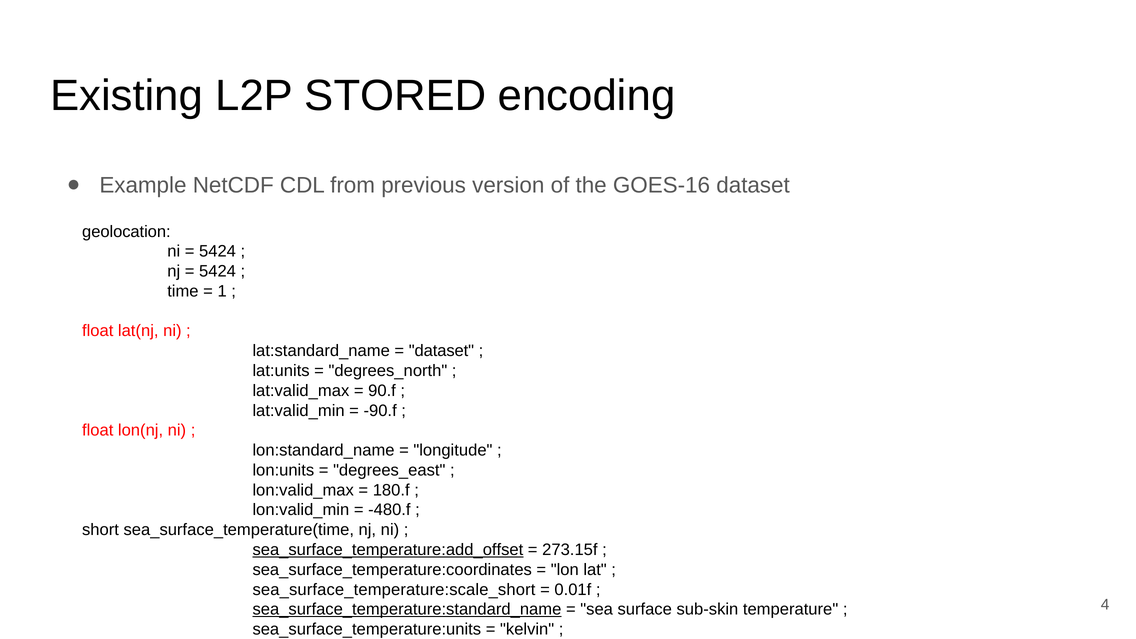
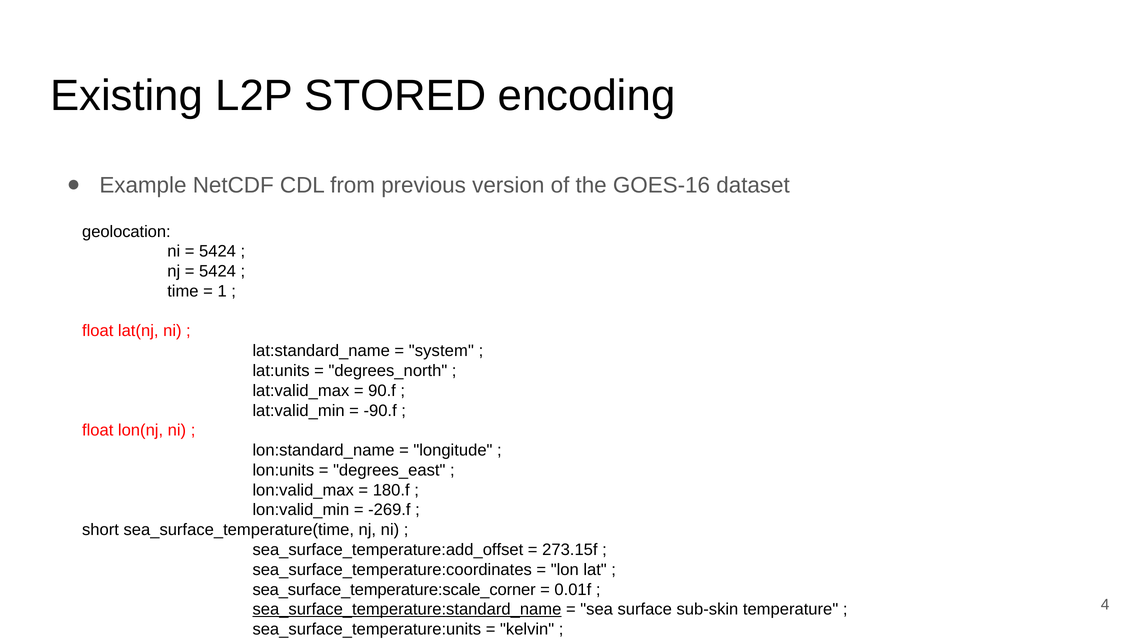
dataset at (441, 351): dataset -> system
-480.f: -480.f -> -269.f
sea_surface_temperature:add_offset underline: present -> none
sea_surface_temperature:scale_short: sea_surface_temperature:scale_short -> sea_surface_temperature:scale_corner
